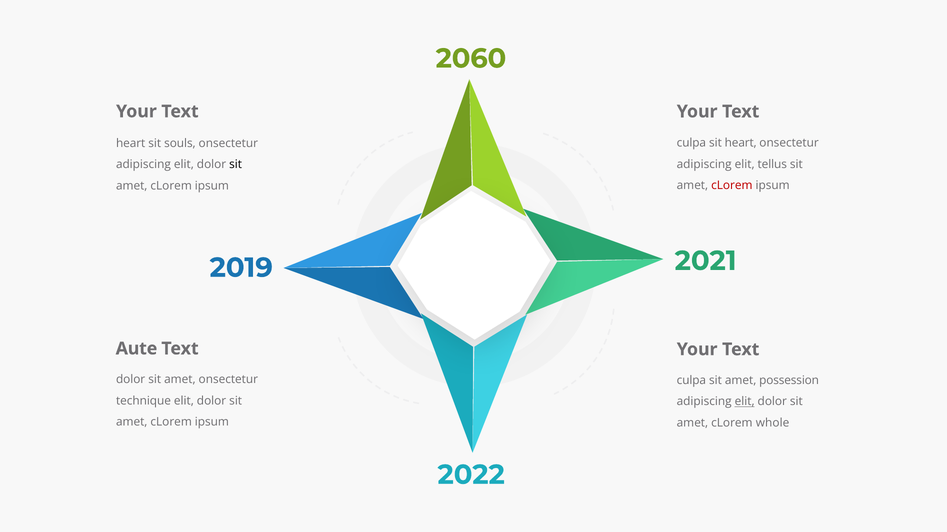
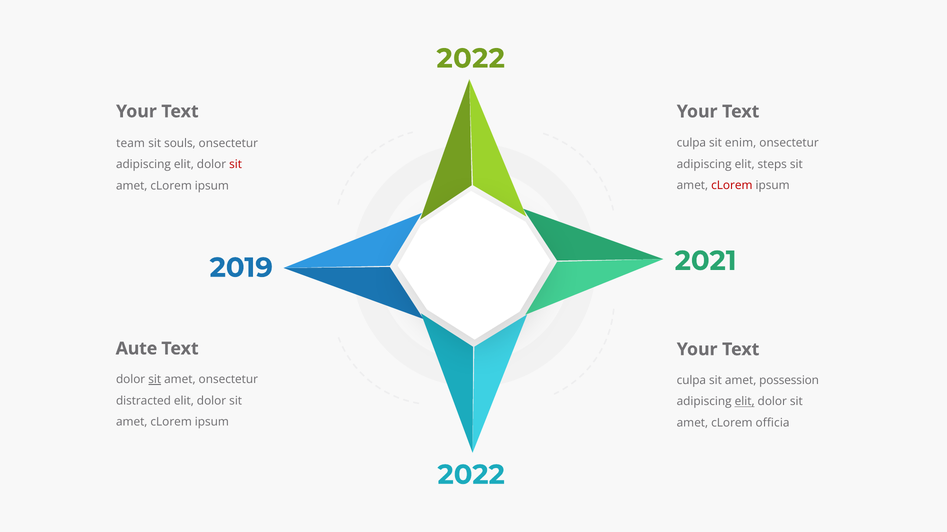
2060 at (471, 59): 2060 -> 2022
sit heart: heart -> enim
heart at (131, 143): heart -> team
tellus: tellus -> steps
sit at (236, 165) colour: black -> red
sit at (155, 380) underline: none -> present
technique: technique -> distracted
whole: whole -> officia
